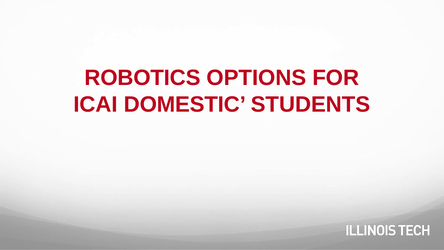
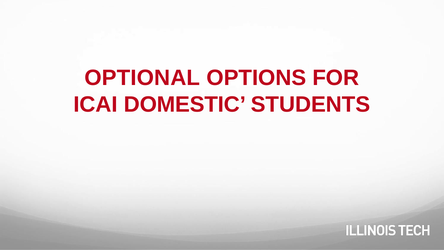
ROBOTICS: ROBOTICS -> OPTIONAL
